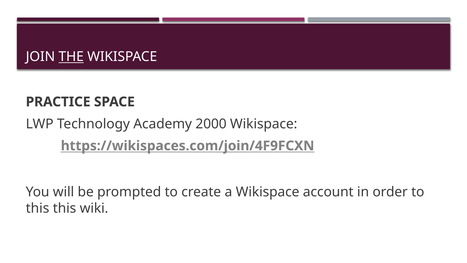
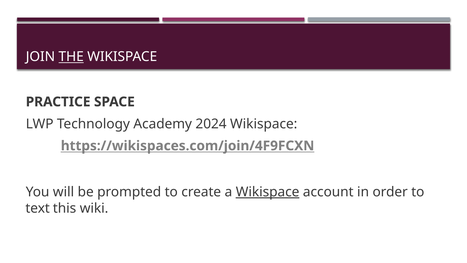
2000: 2000 -> 2024
Wikispace at (268, 192) underline: none -> present
this at (38, 208): this -> text
